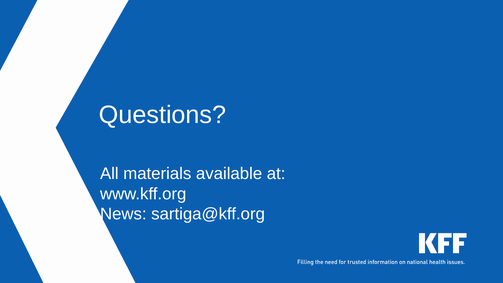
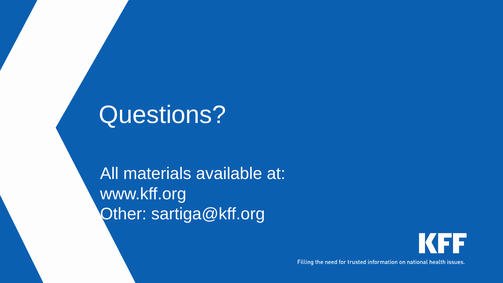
News: News -> Other
